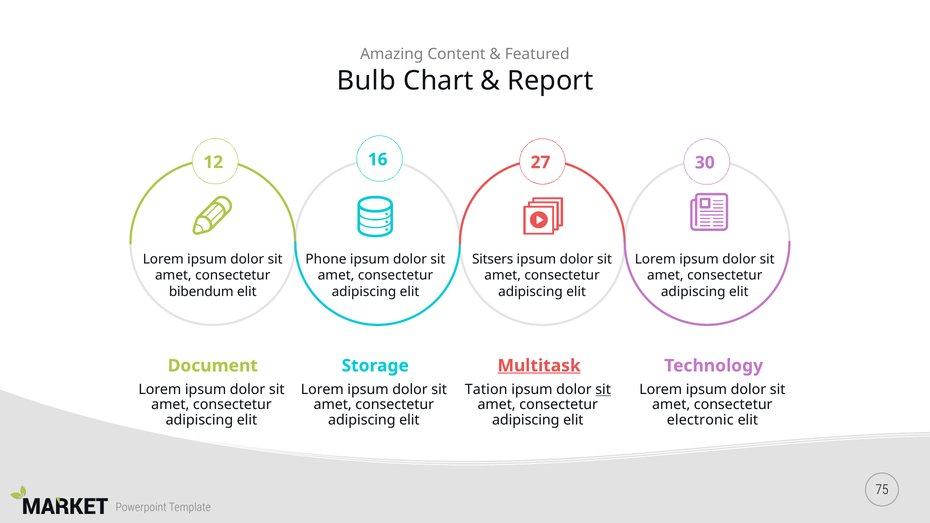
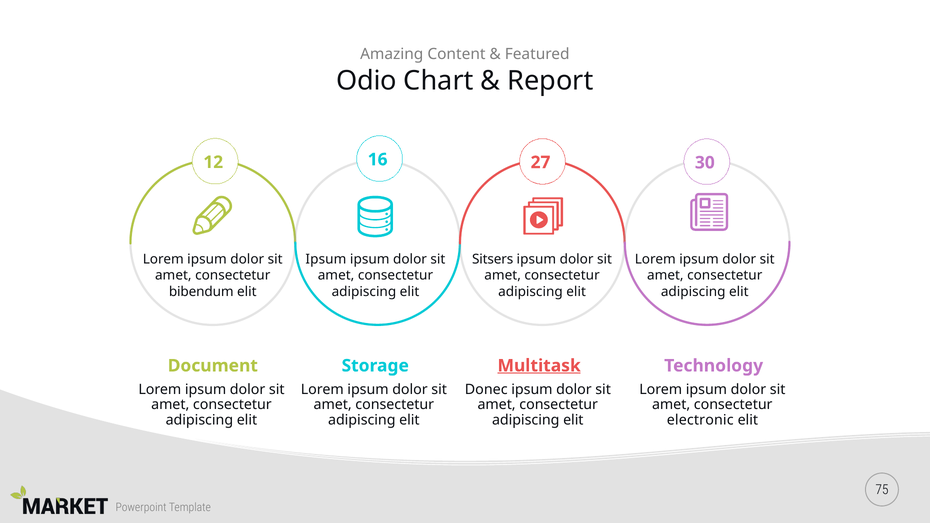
Bulb: Bulb -> Odio
Phone at (326, 259): Phone -> Ipsum
Tation: Tation -> Donec
sit at (603, 390) underline: present -> none
